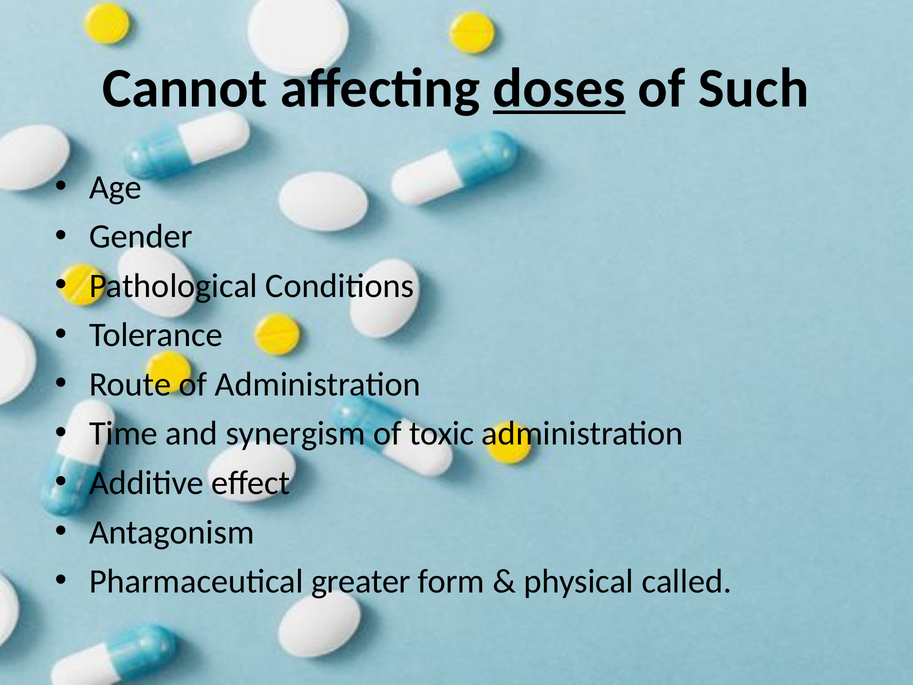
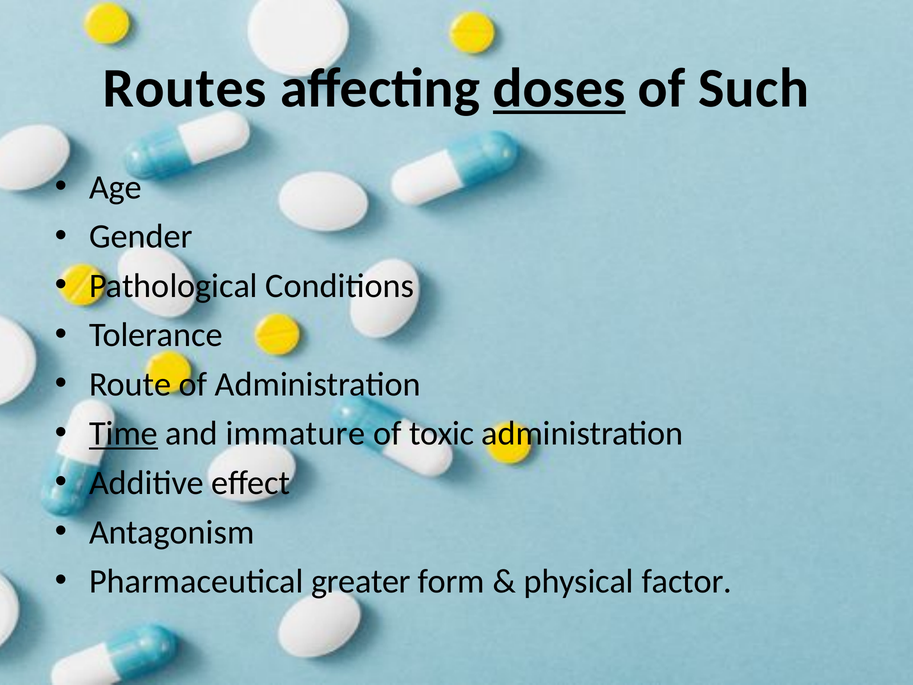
Cannot: Cannot -> Routes
Time underline: none -> present
synergism: synergism -> immature
called: called -> factor
